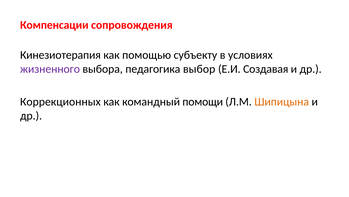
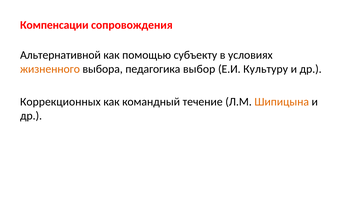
Кинезиотерапия: Кинезиотерапия -> Альтернативной
жизненного colour: purple -> orange
Создавая: Создавая -> Культуру
помощи: помощи -> течение
